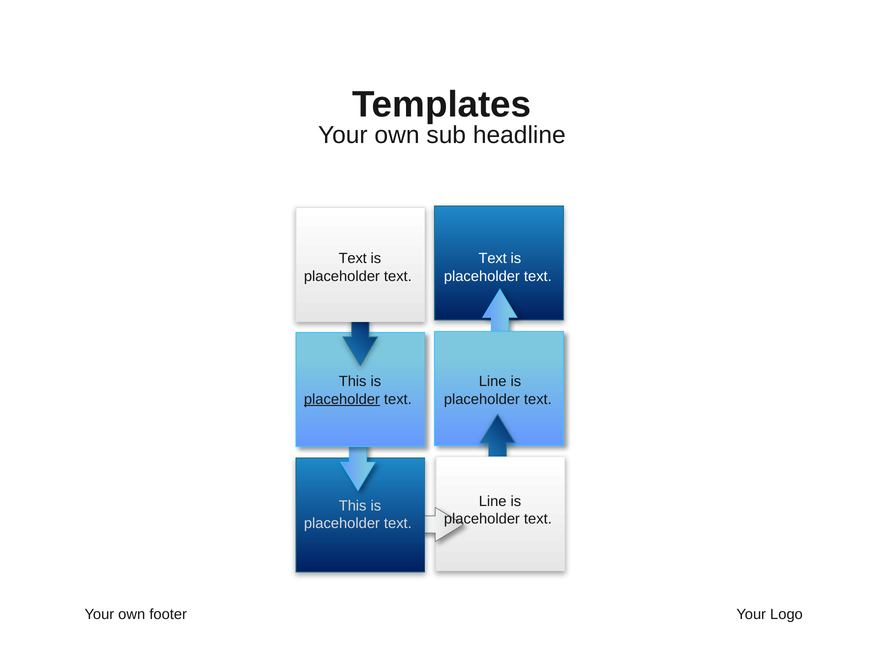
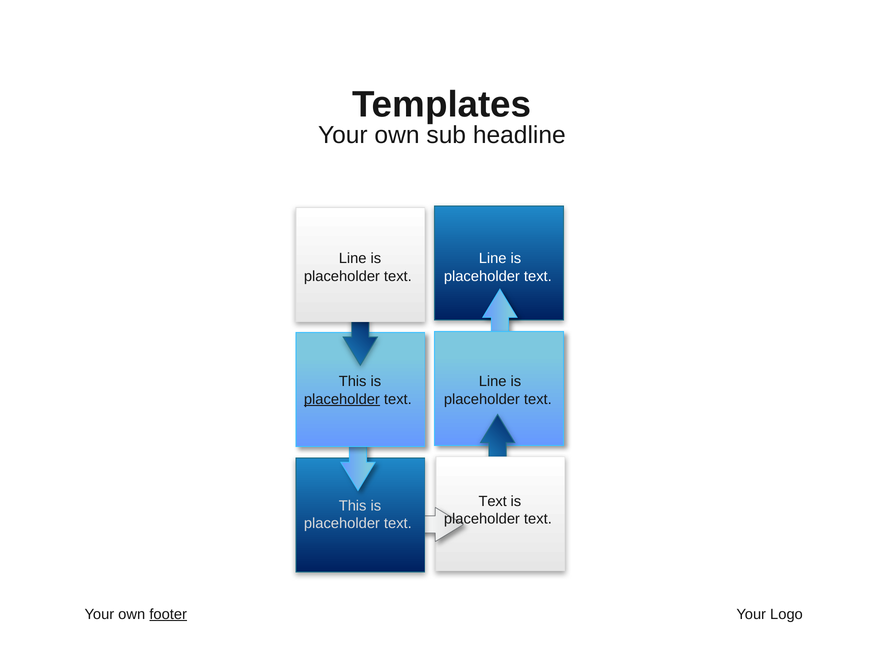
Text at (353, 258): Text -> Line
Text at (493, 258): Text -> Line
Line at (493, 501): Line -> Text
footer underline: none -> present
